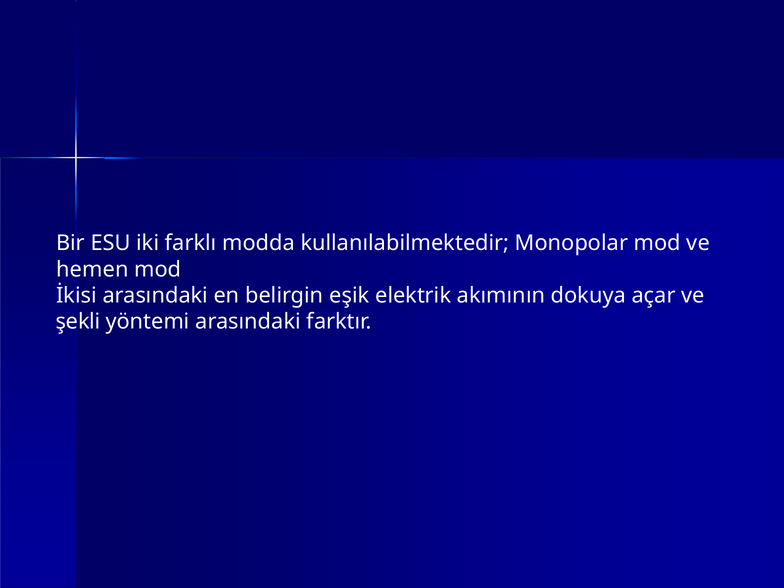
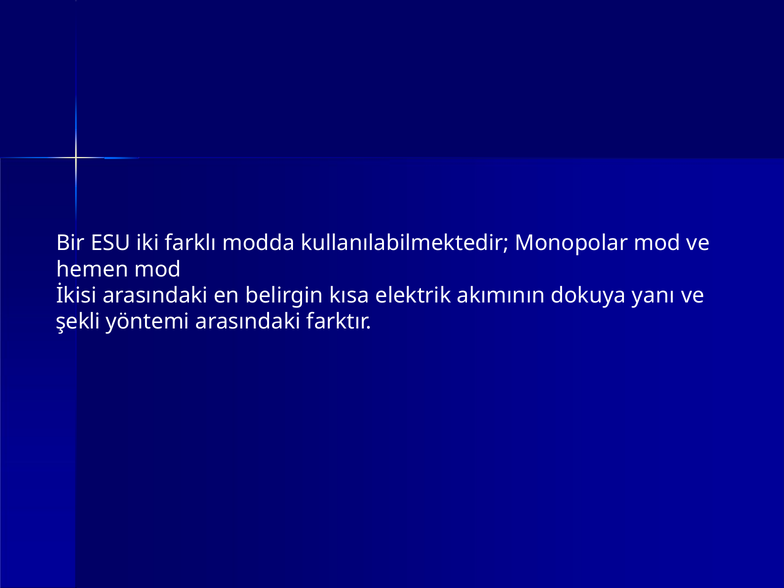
eşik: eşik -> kısa
açar: açar -> yanı
